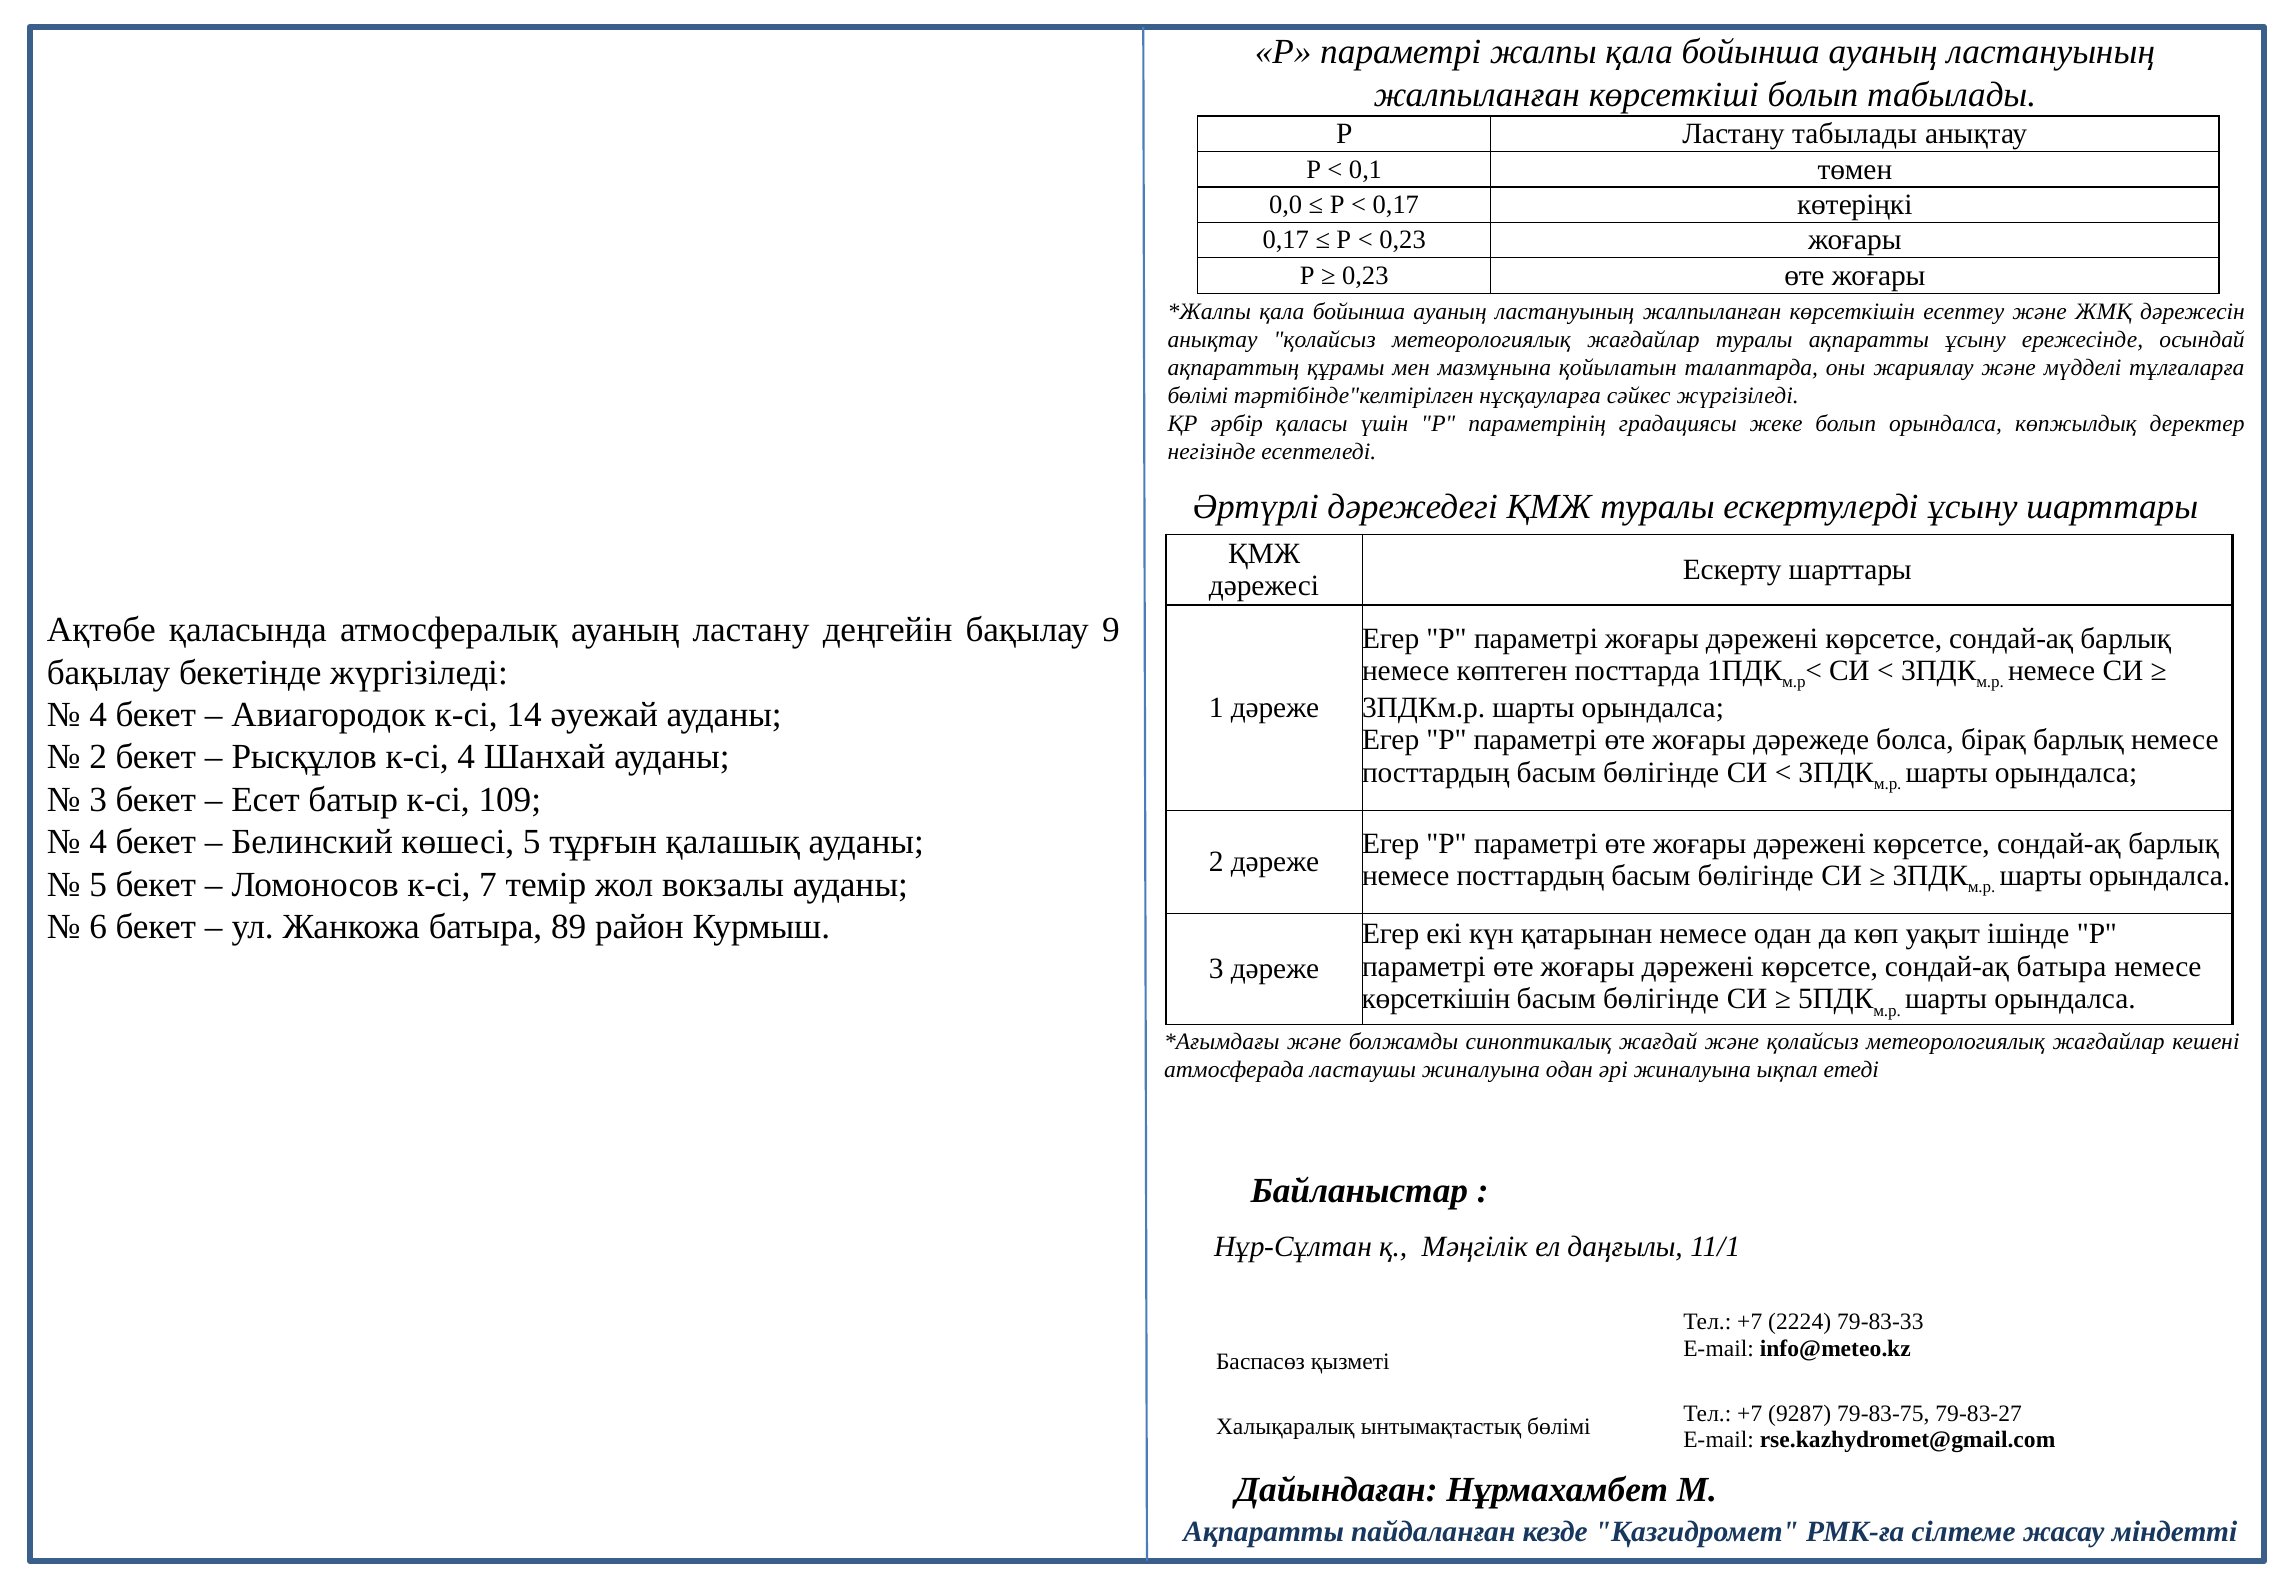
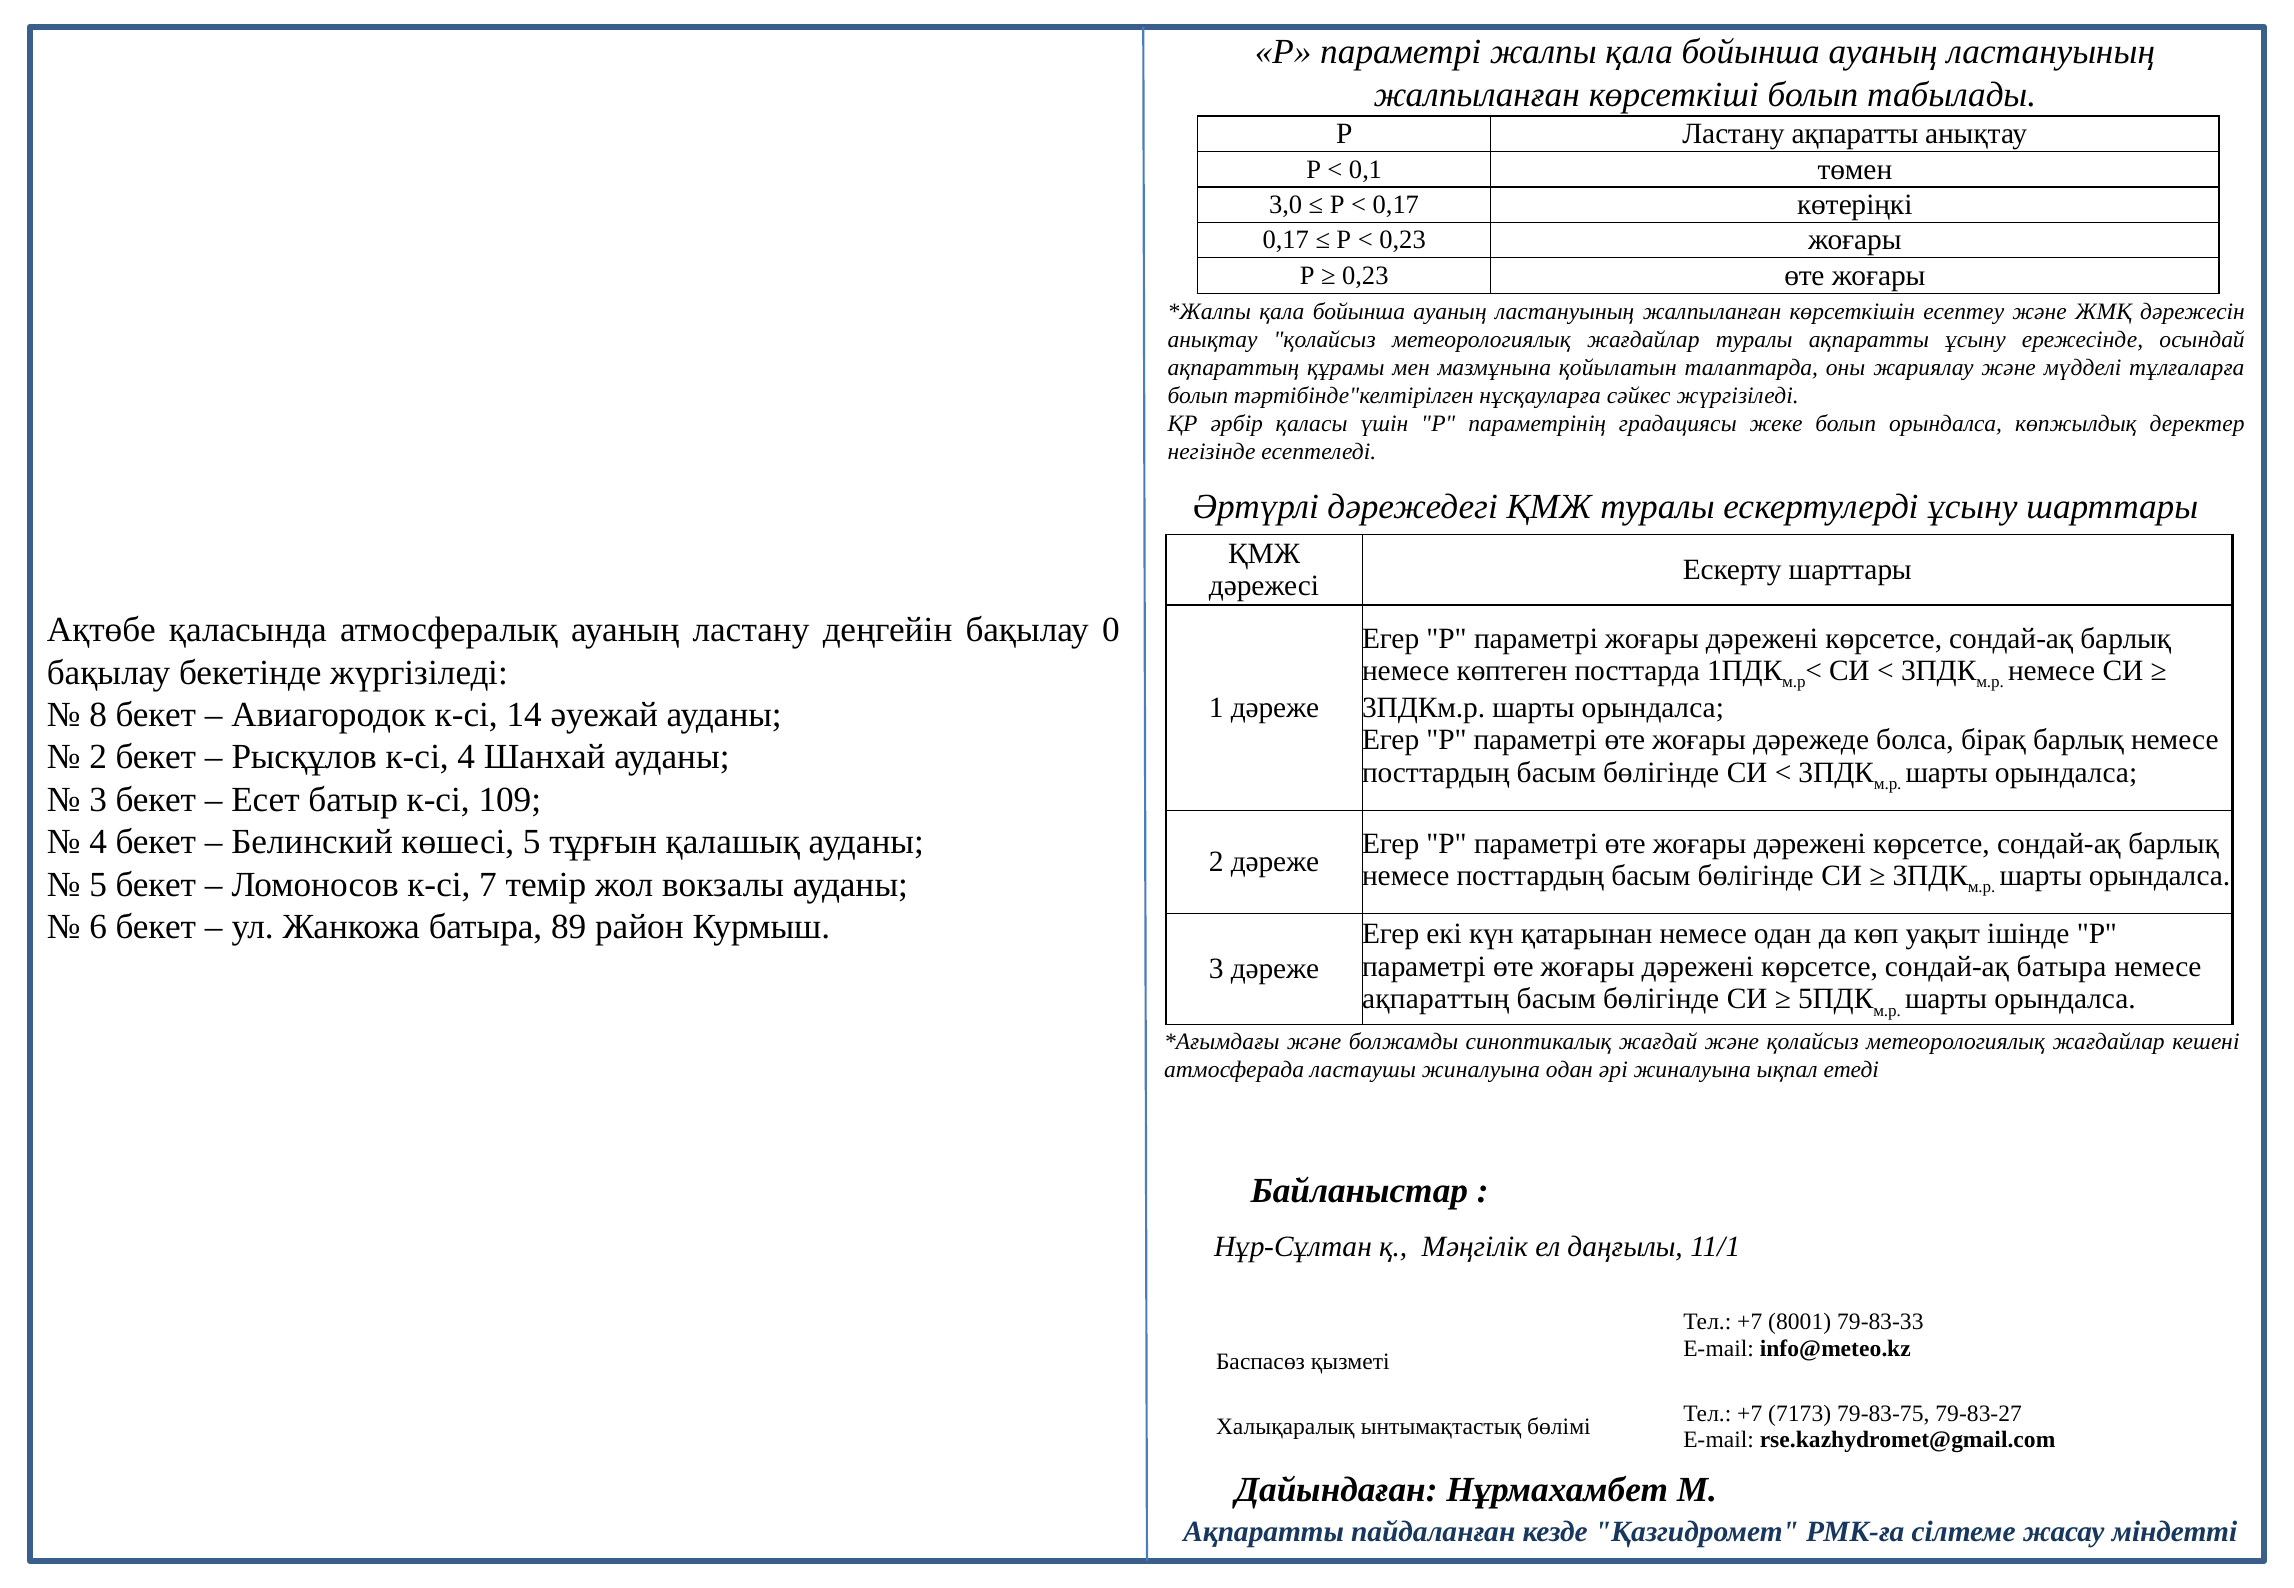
Ластану табылады: табылады -> ақпаратты
0,0: 0,0 -> 3,0
бөлімі at (1198, 396): бөлімі -> болып
9: 9 -> 0
4 at (98, 715): 4 -> 8
көрсеткішін at (1436, 999): көрсеткішін -> ақпараттың
2224: 2224 -> 8001
9287: 9287 -> 7173
